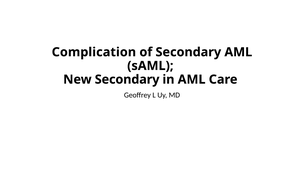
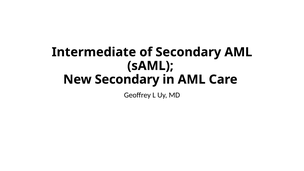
Complication: Complication -> Intermediate
